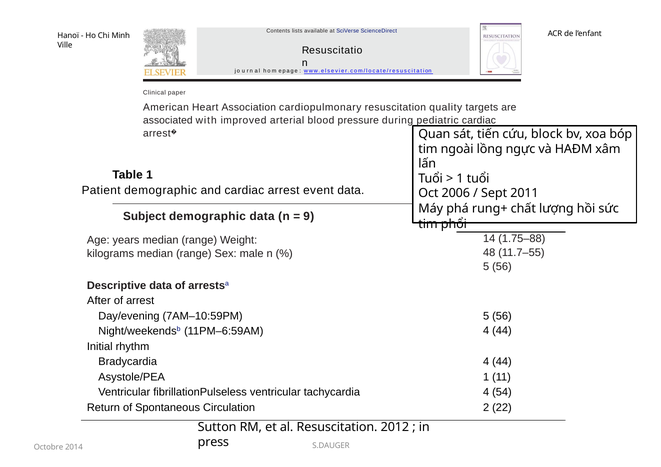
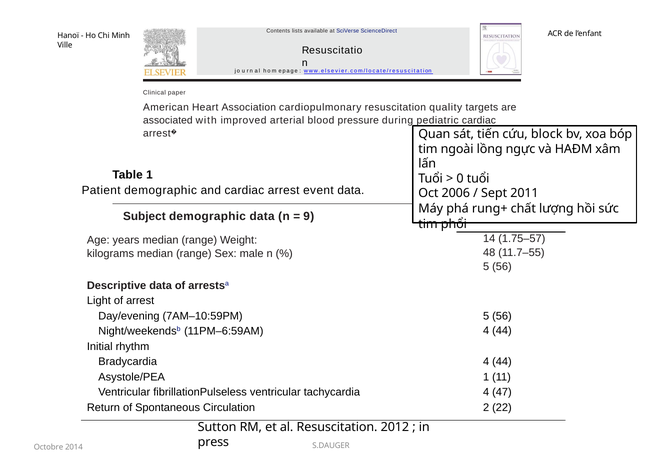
1 at (460, 179): 1 -> 0
1.75–88: 1.75–88 -> 1.75–57
After: After -> Light
54: 54 -> 47
